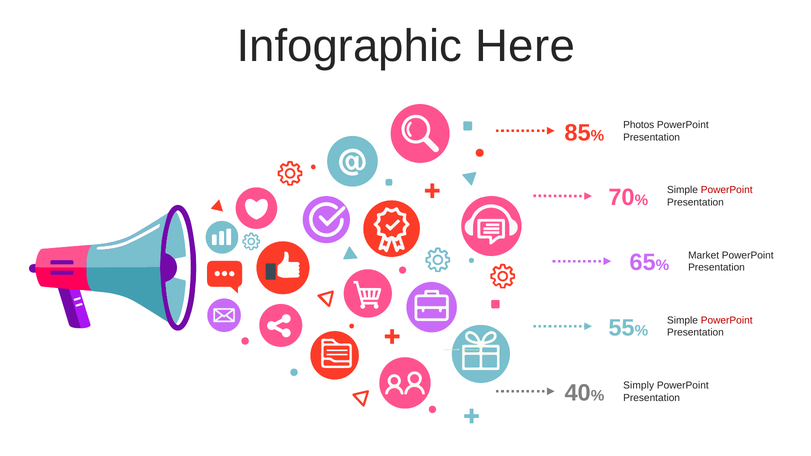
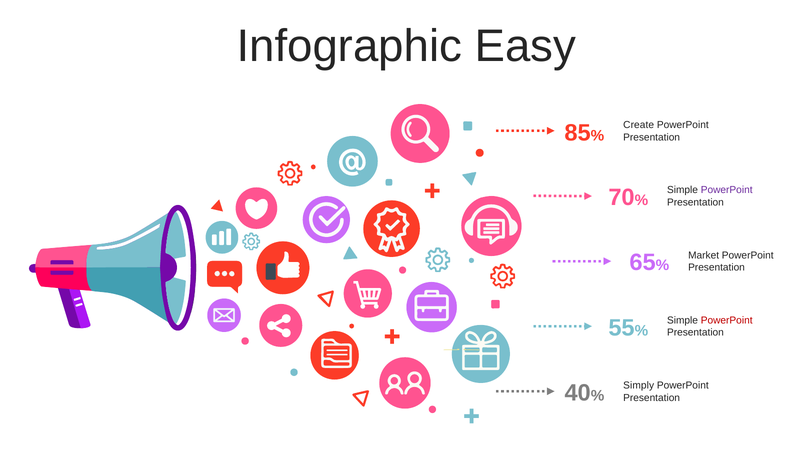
Here: Here -> Easy
Photos: Photos -> Create
PowerPoint at (727, 190) colour: red -> purple
